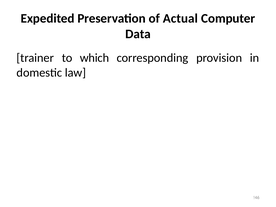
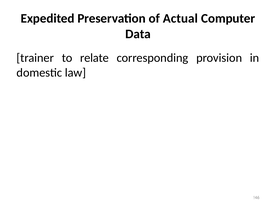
which: which -> relate
